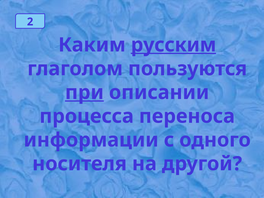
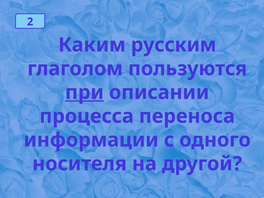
русским underline: present -> none
